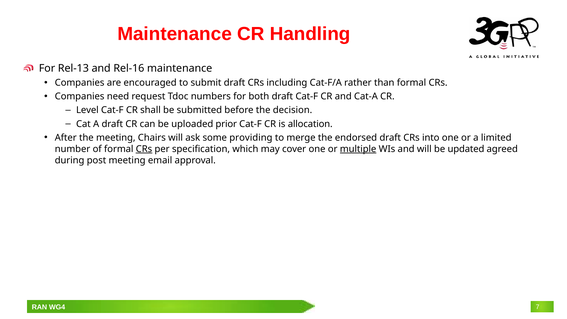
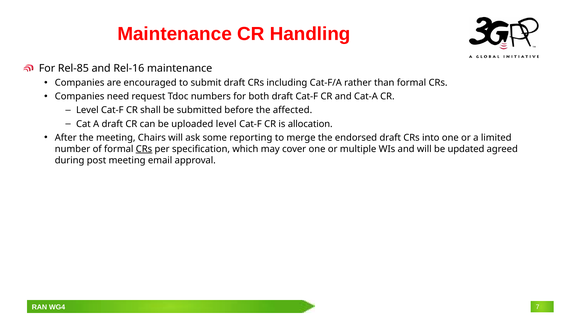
Rel-13: Rel-13 -> Rel-85
decision: decision -> affected
uploaded prior: prior -> level
providing: providing -> reporting
multiple underline: present -> none
